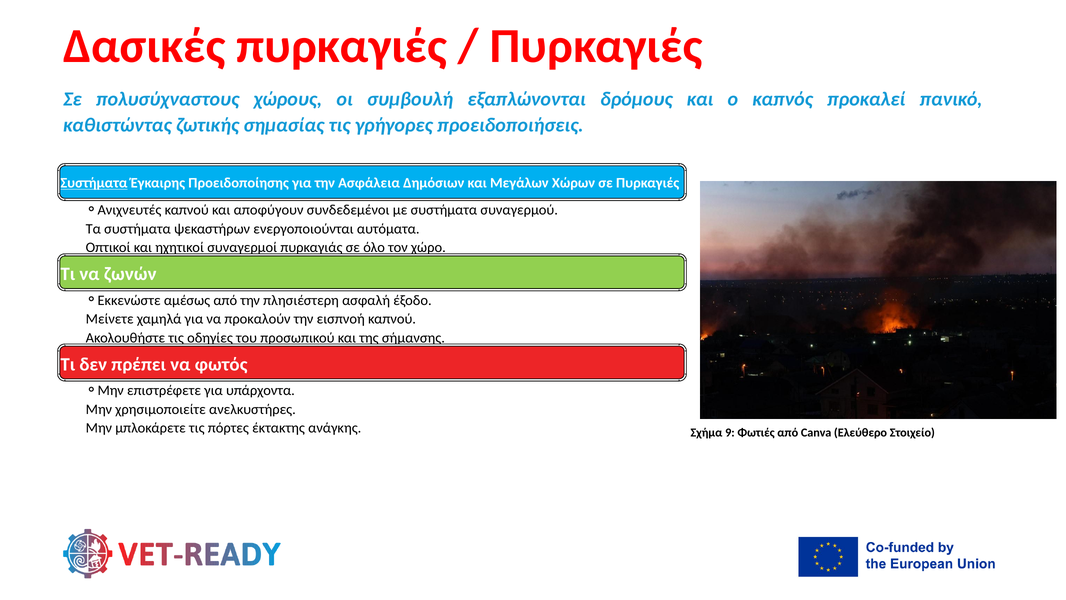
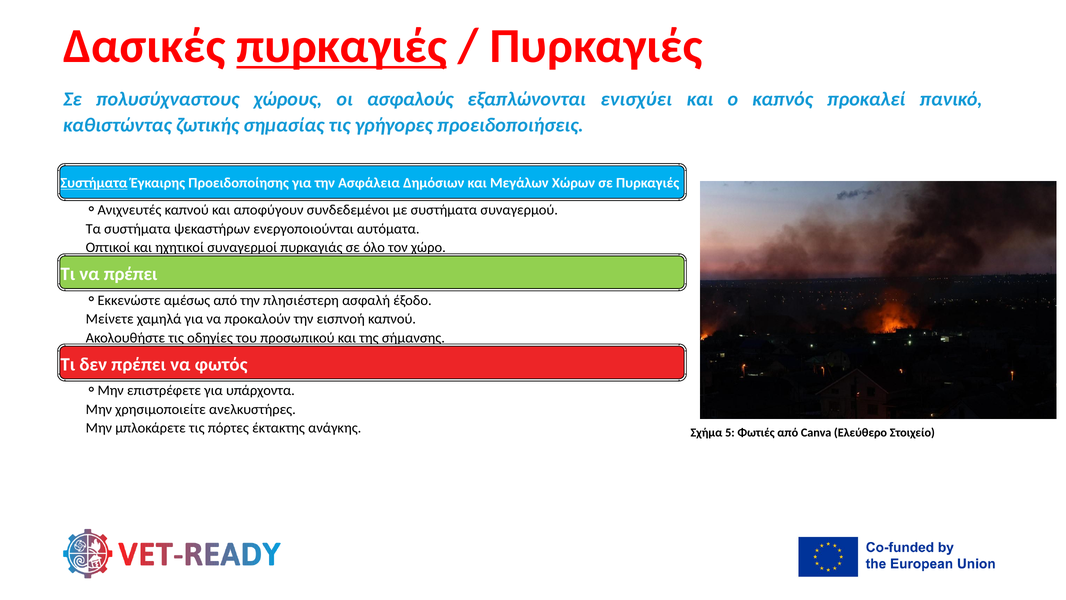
πυρκαγιές at (342, 46) underline: none -> present
συμβουλή: συμβουλή -> ασφαλούς
δρόμους: δρόμους -> ενισχύει
να ζωνών: ζωνών -> πρέπει
9: 9 -> 5
